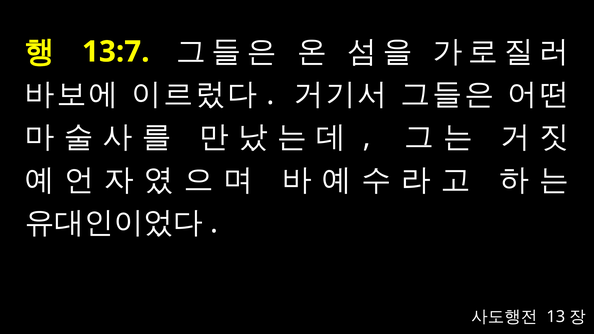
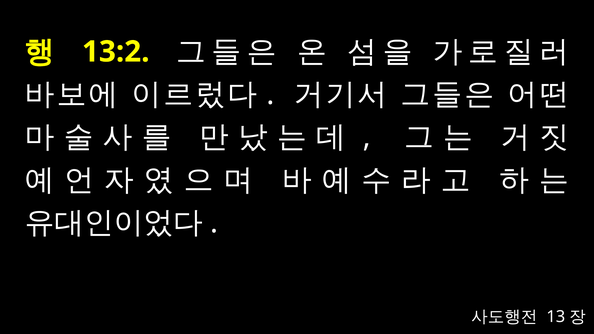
13:7: 13:7 -> 13:2
